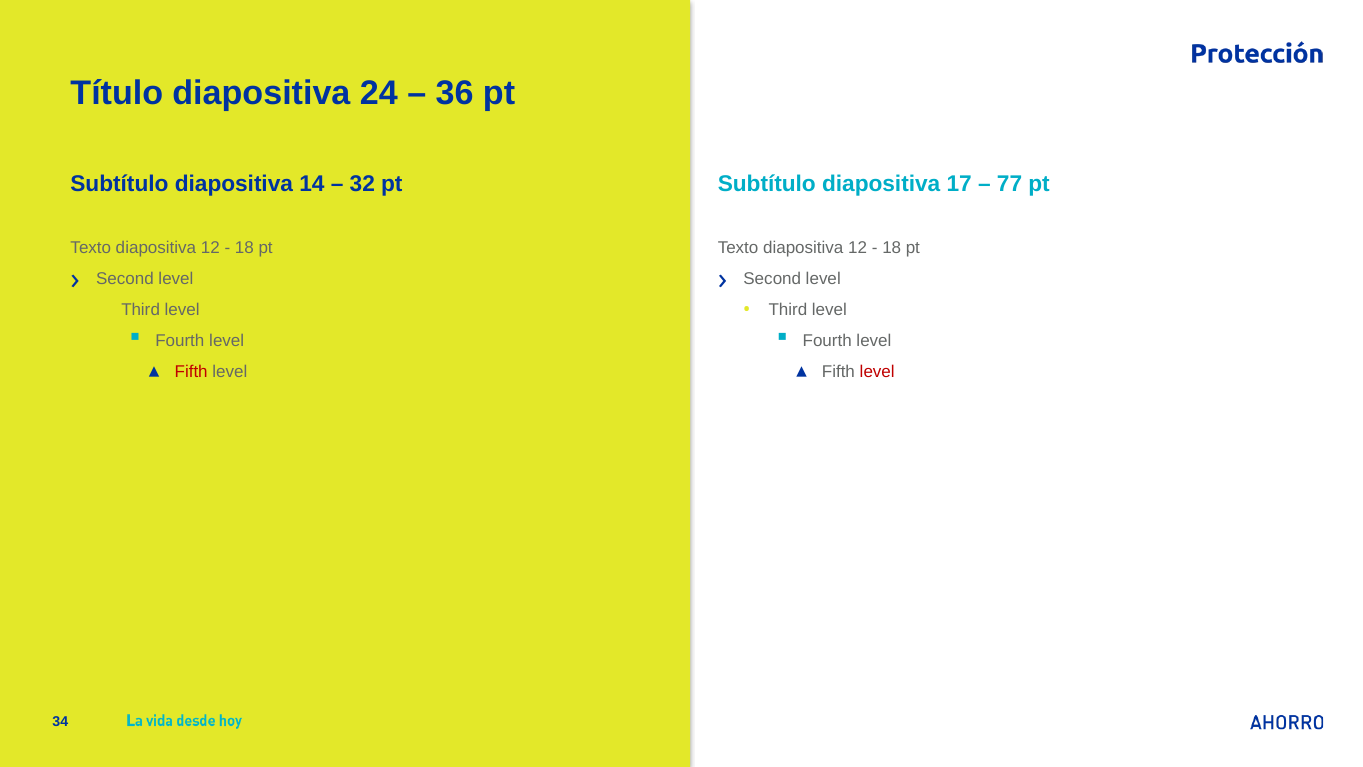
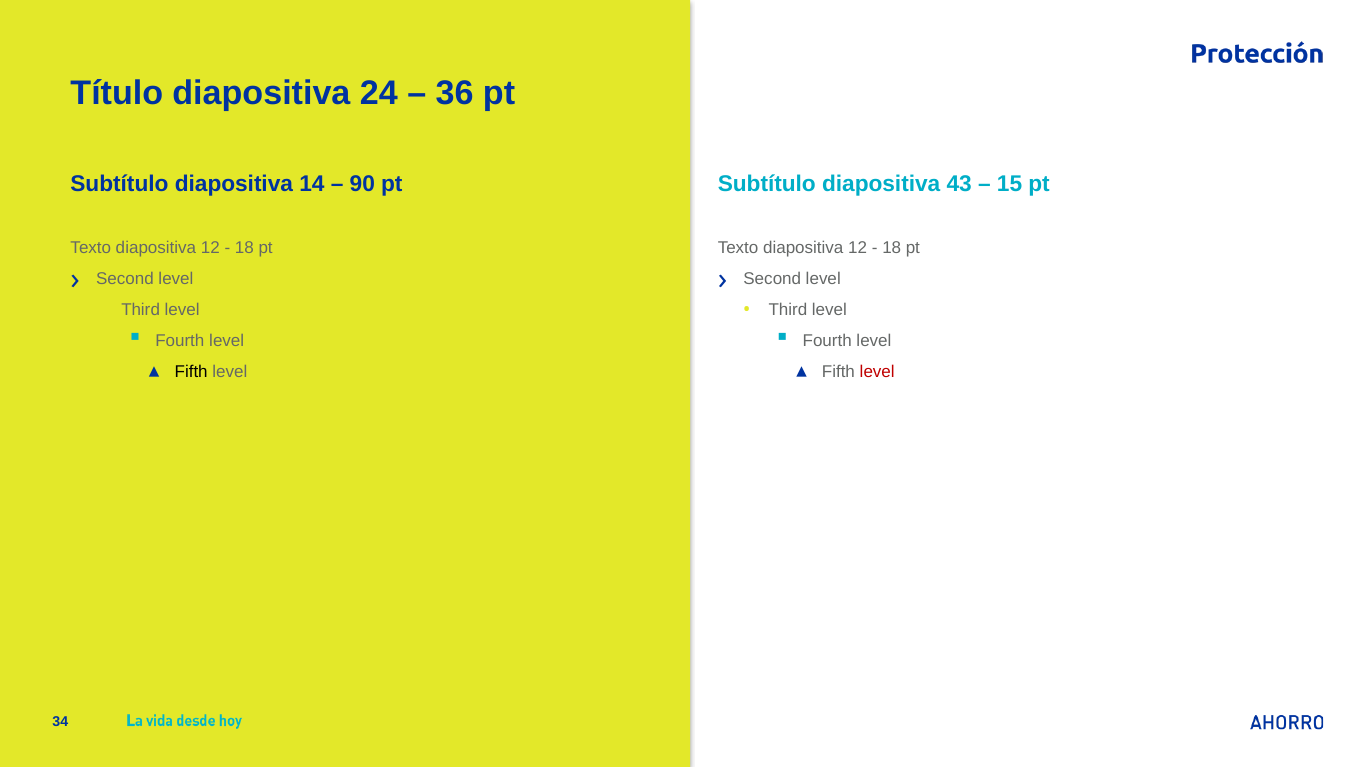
32: 32 -> 90
17: 17 -> 43
77: 77 -> 15
Fifth at (191, 371) colour: red -> black
